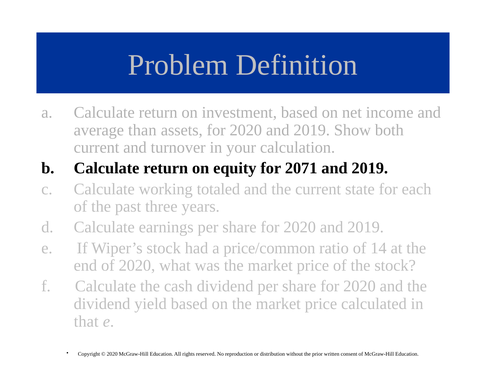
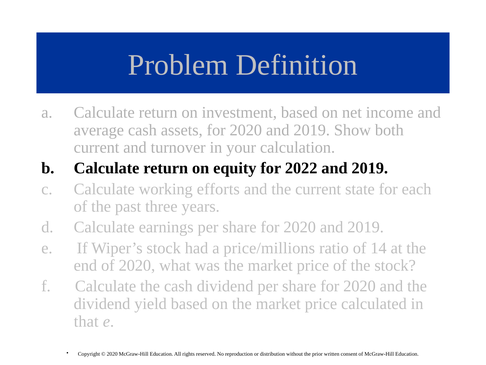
average than: than -> cash
2071: 2071 -> 2022
totaled: totaled -> efforts
price/common: price/common -> price/millions
